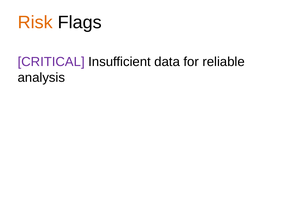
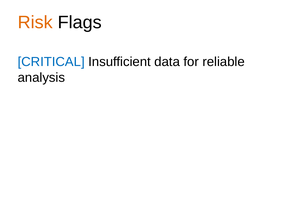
CRITICAL colour: purple -> blue
